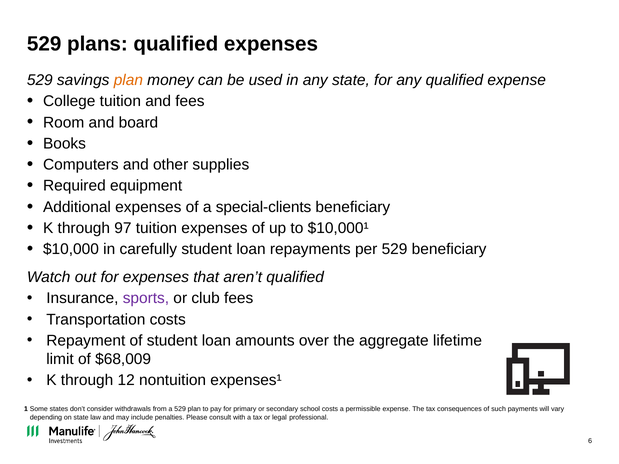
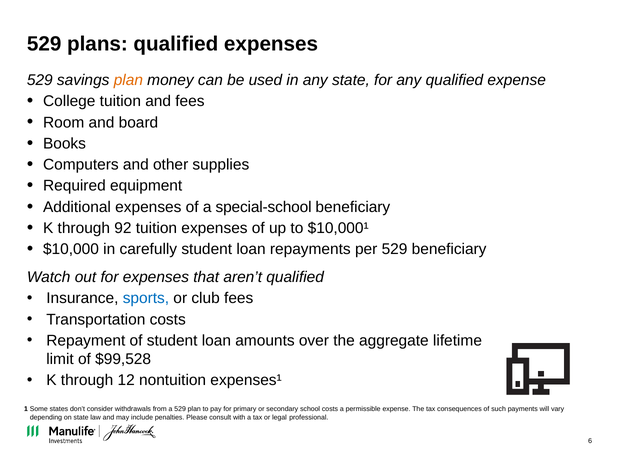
special-clients: special-clients -> special-school
97: 97 -> 92
sports colour: purple -> blue
$68,009: $68,009 -> $99,528
